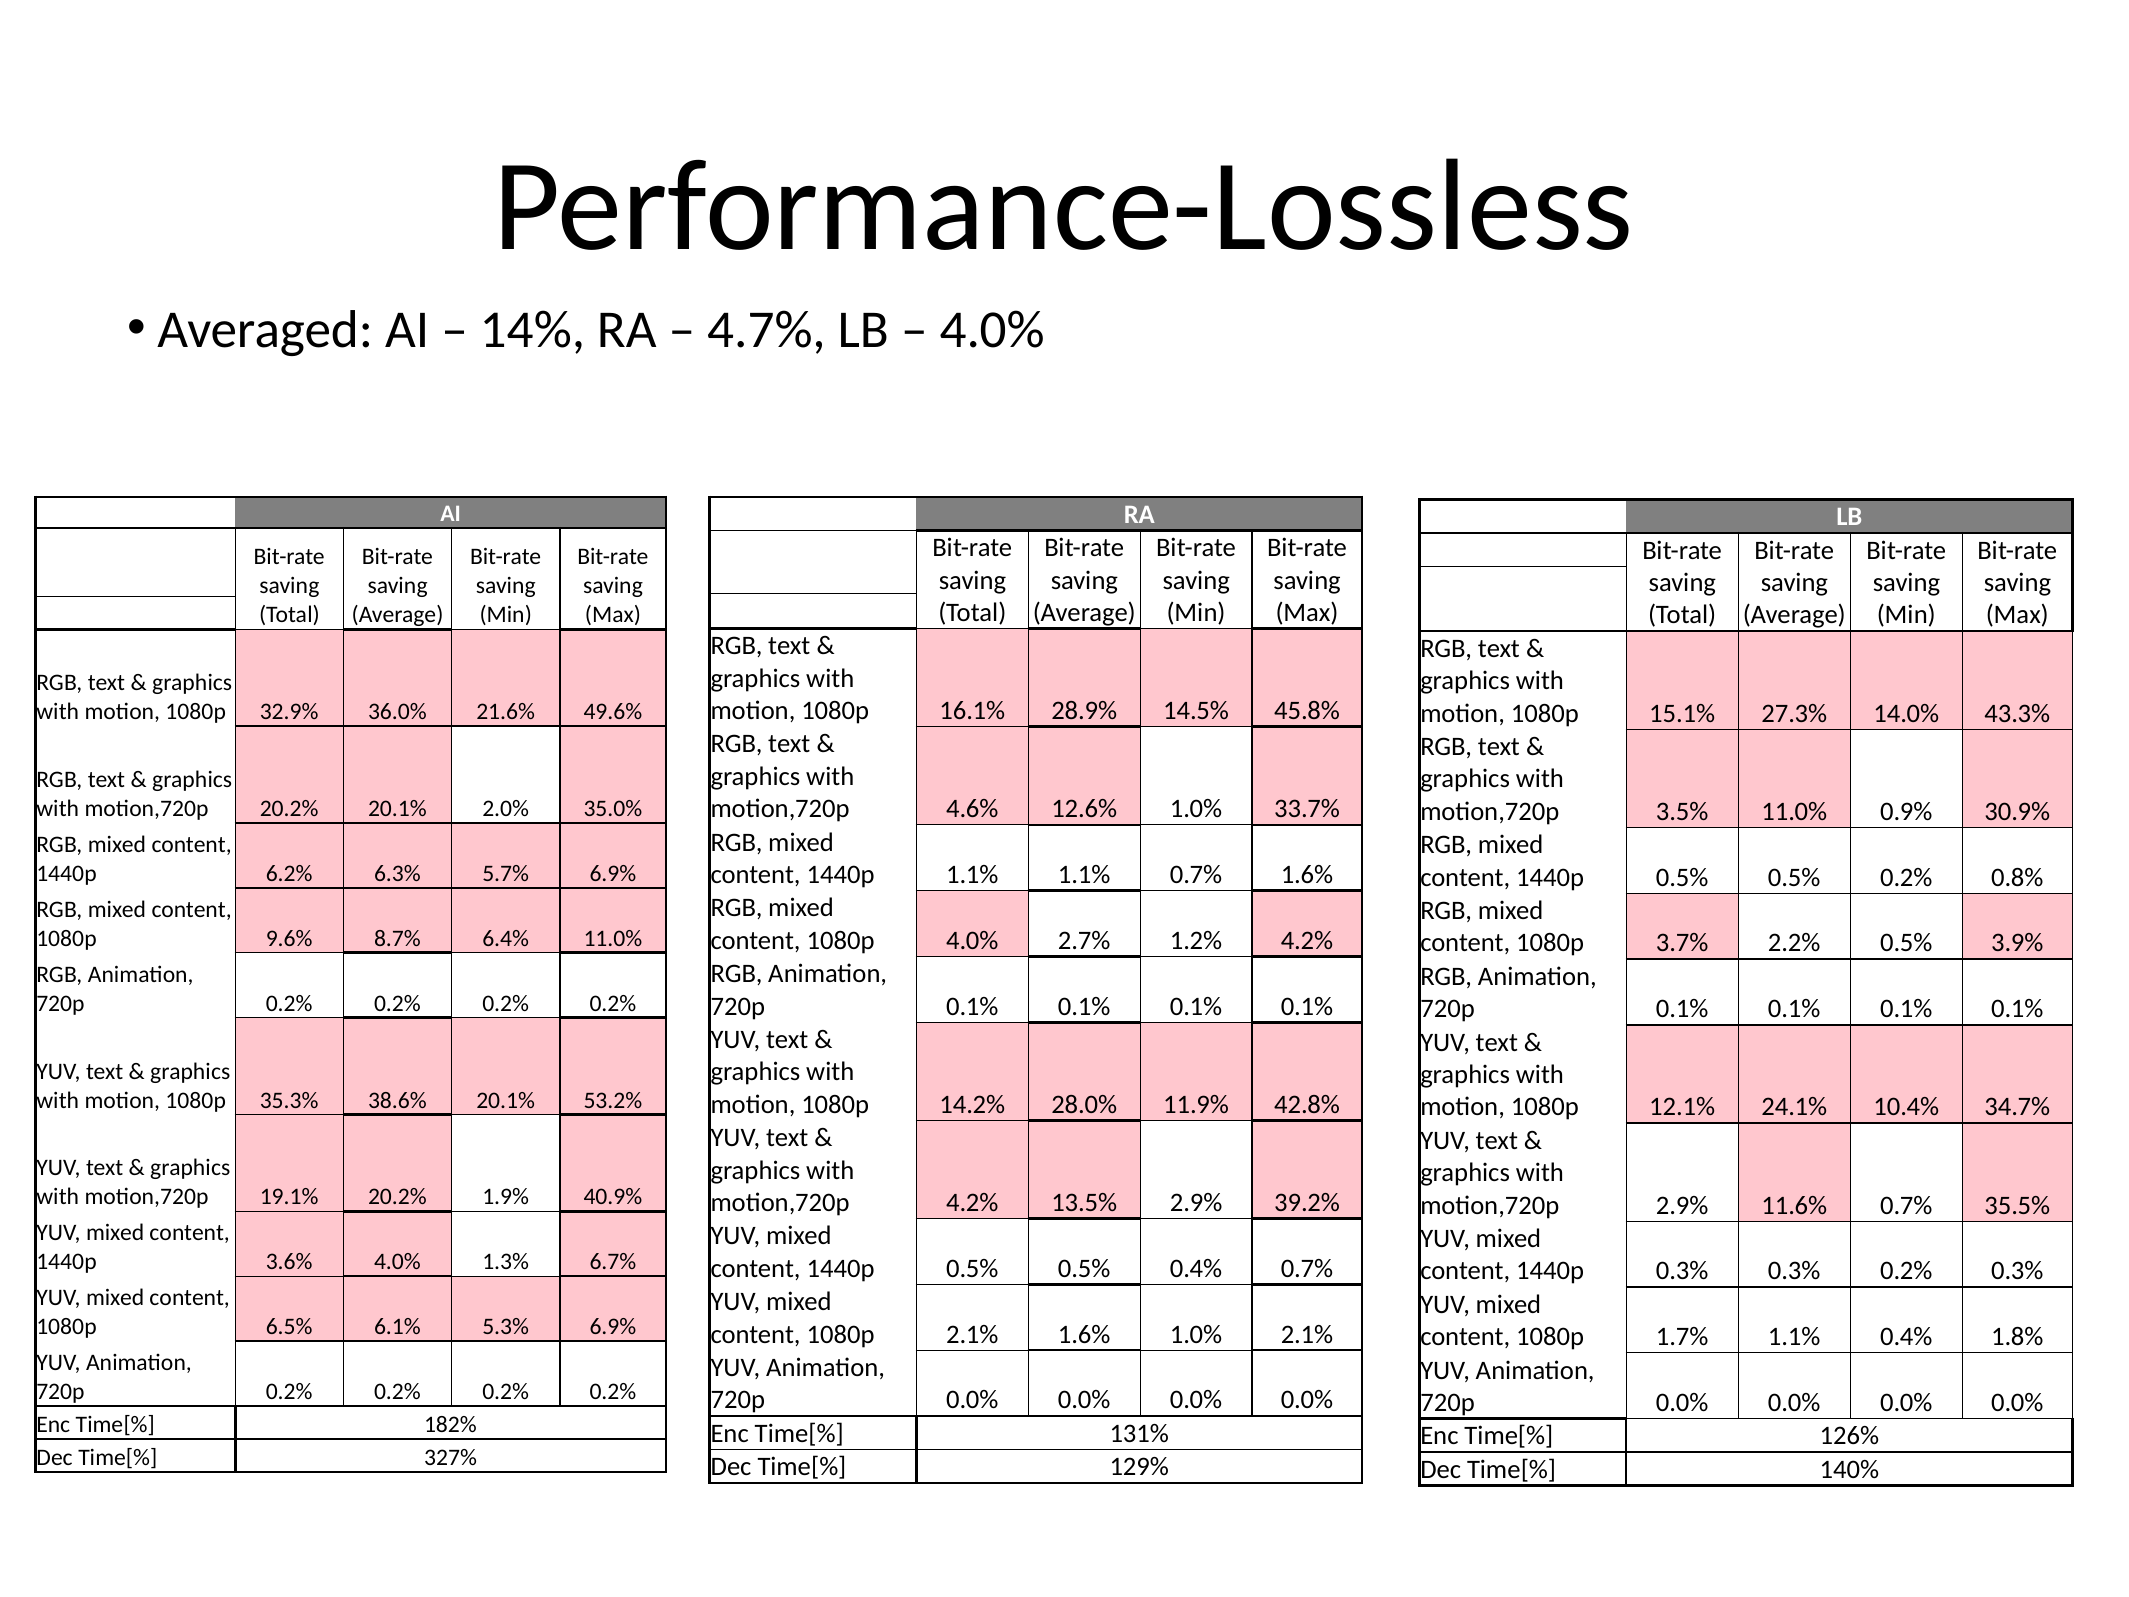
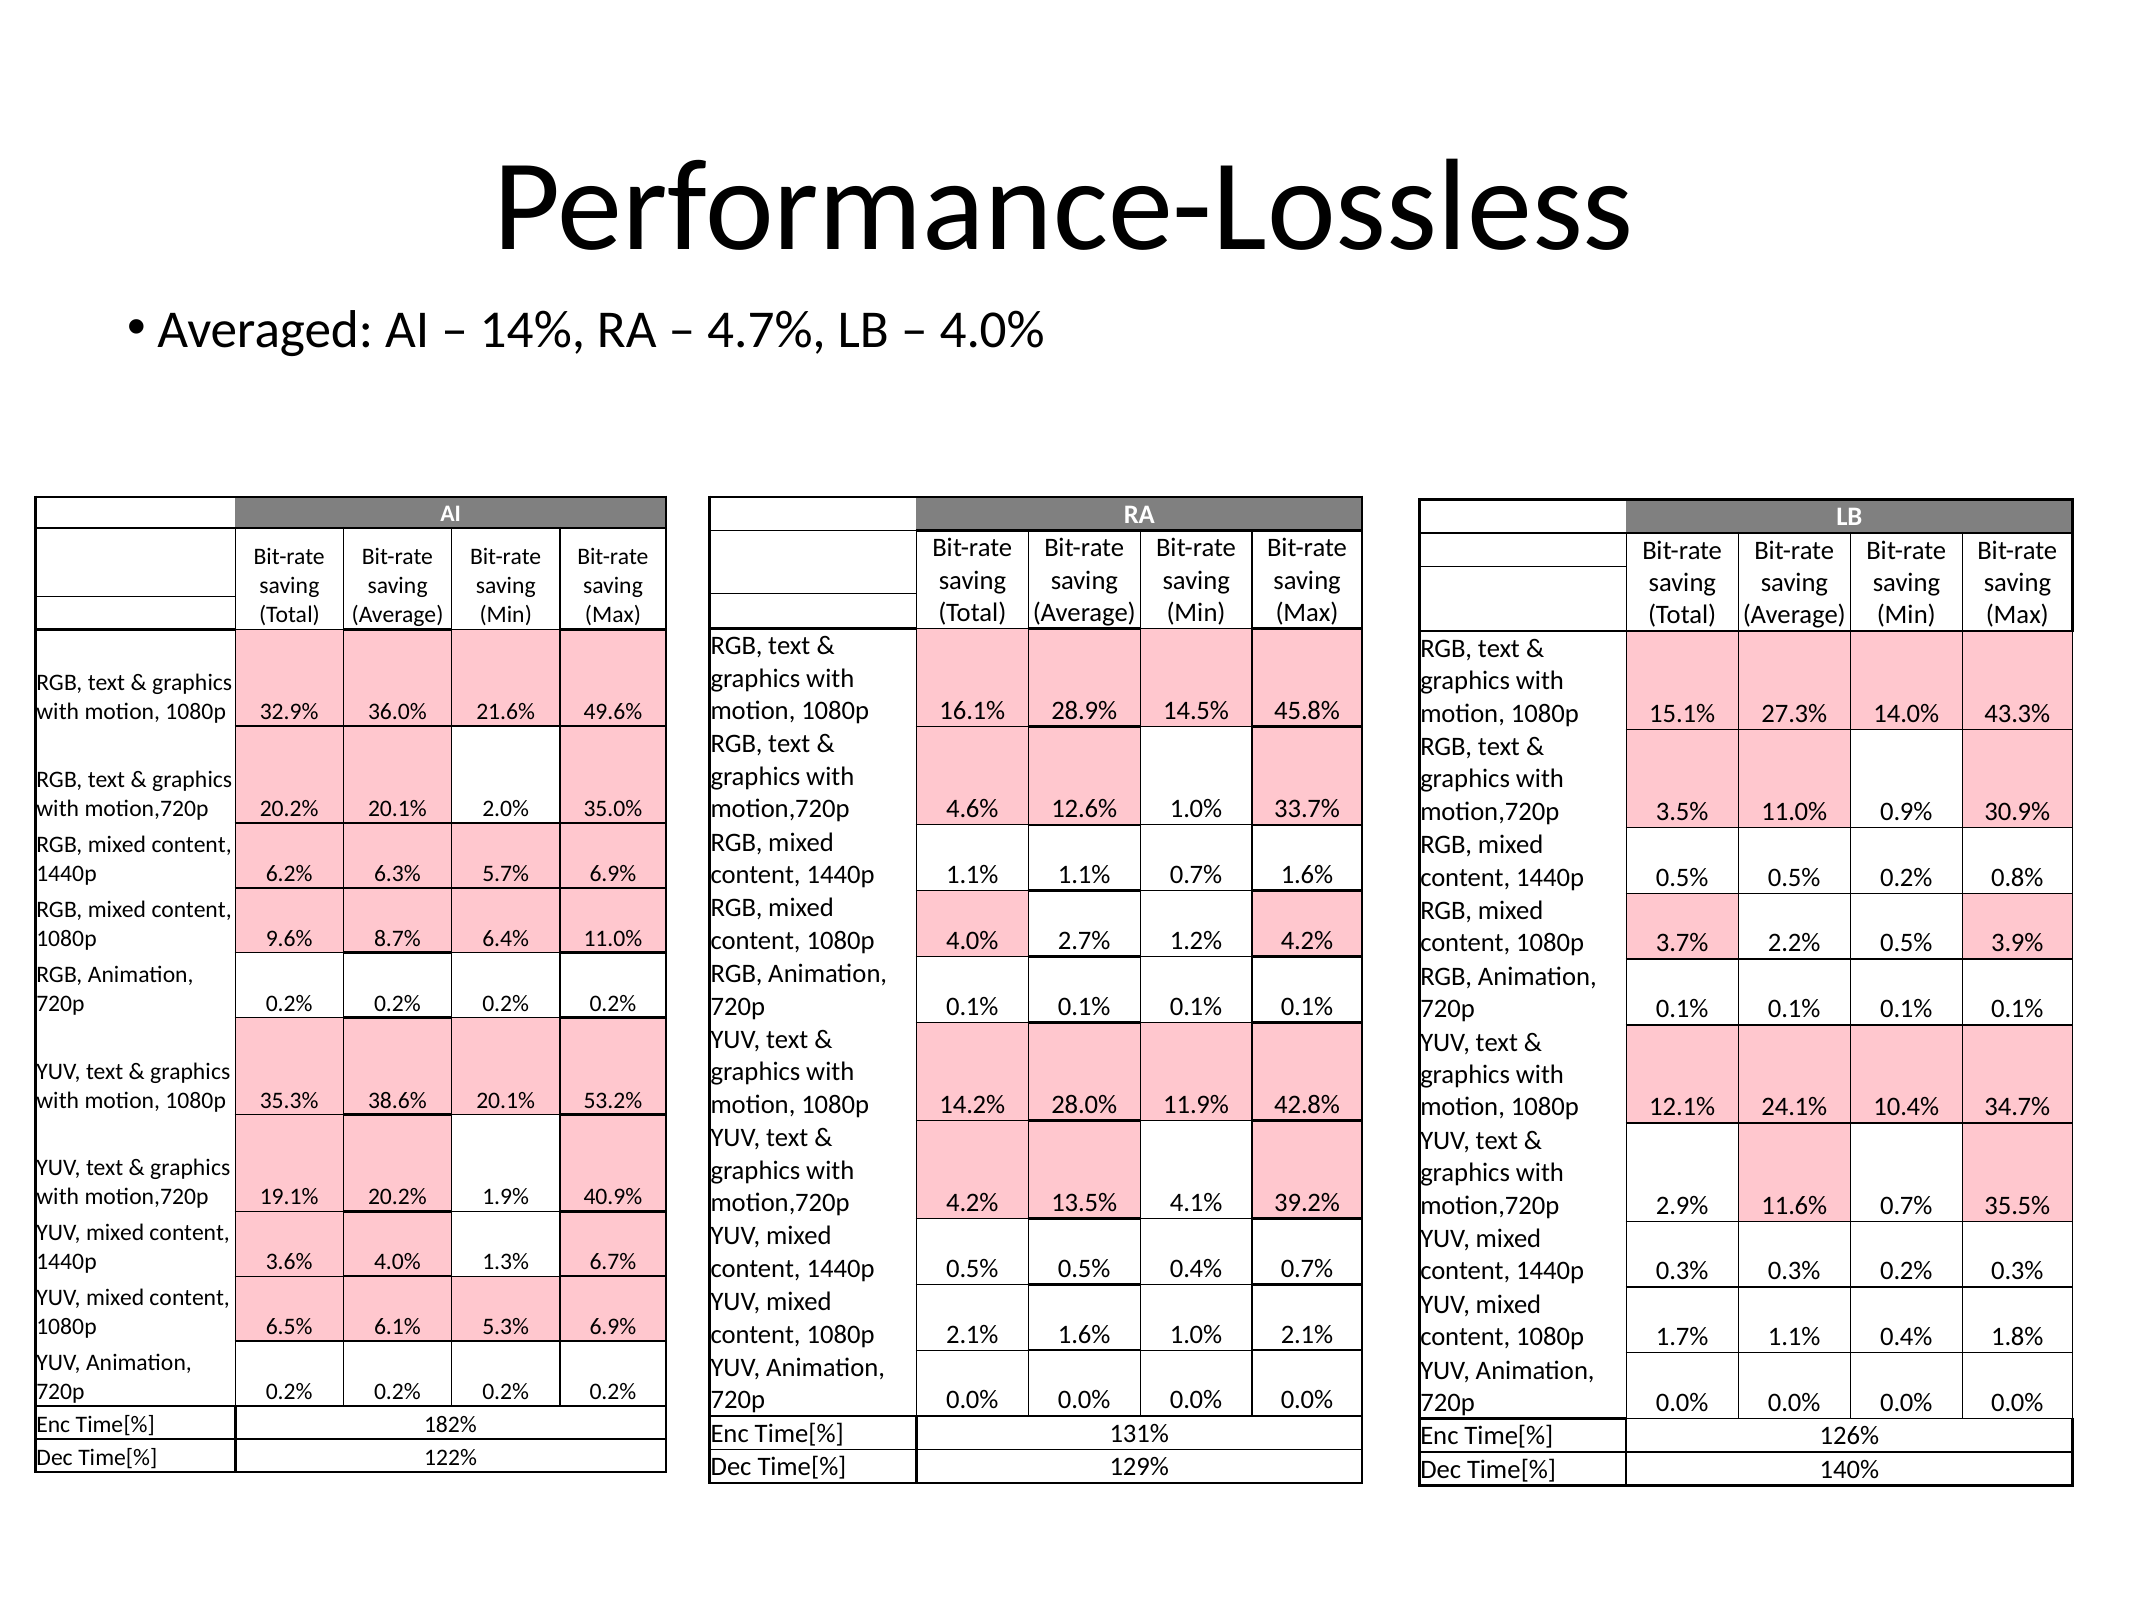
13.5% 2.9%: 2.9% -> 4.1%
327%: 327% -> 122%
